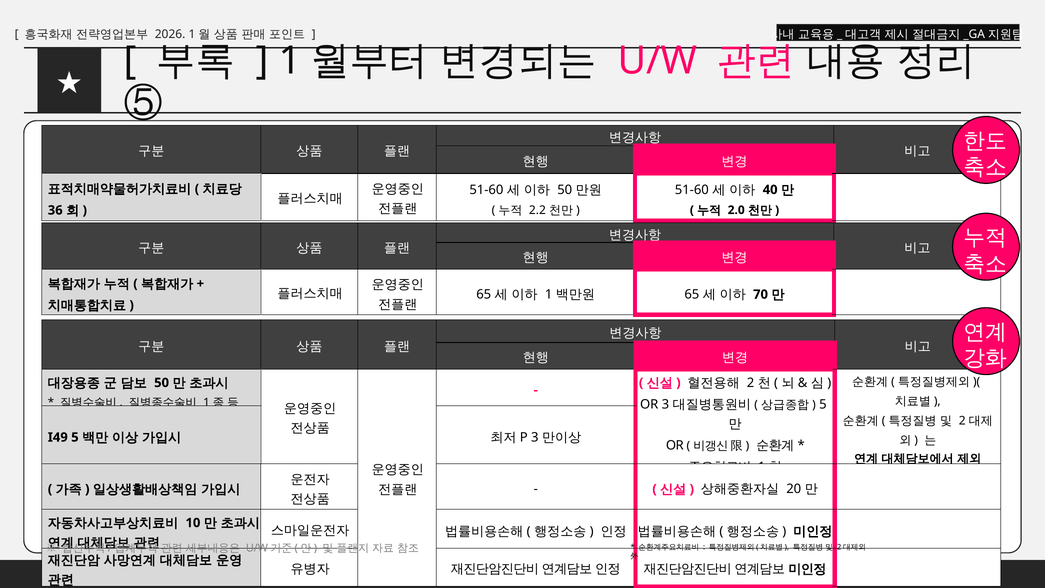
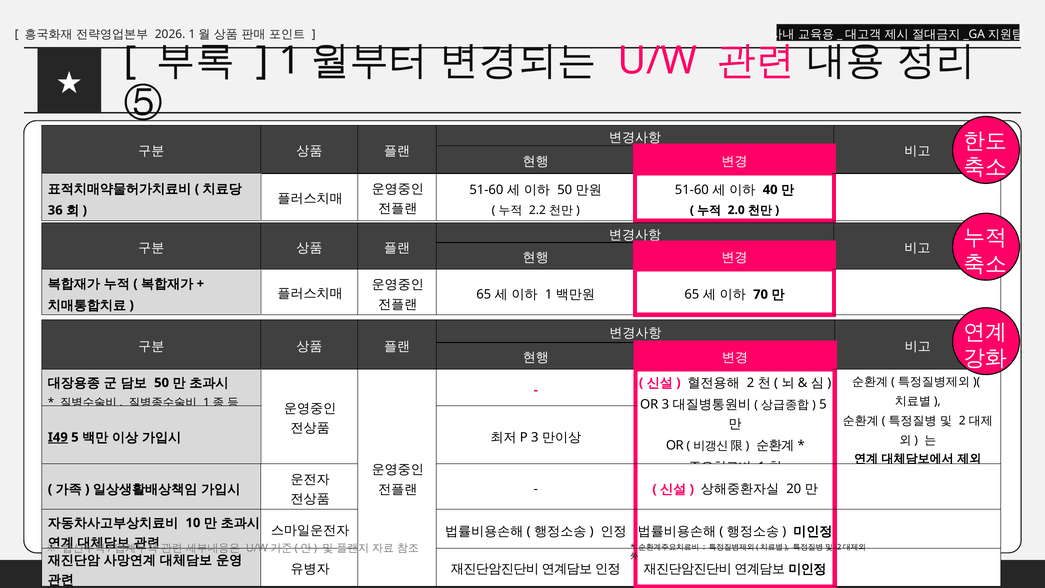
I49 underline: none -> present
